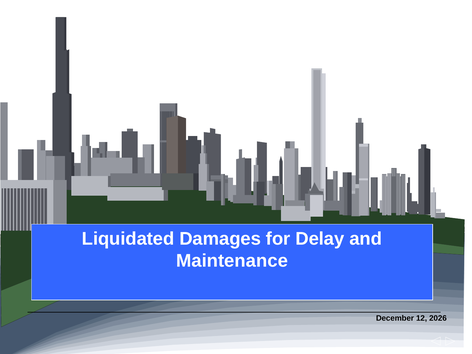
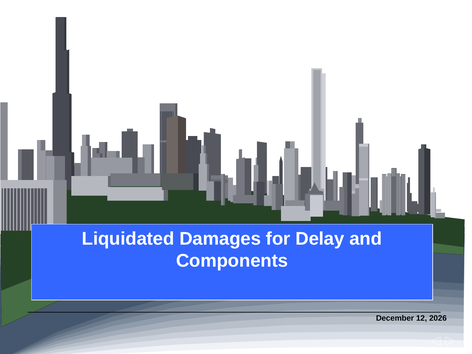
Maintenance: Maintenance -> Components
